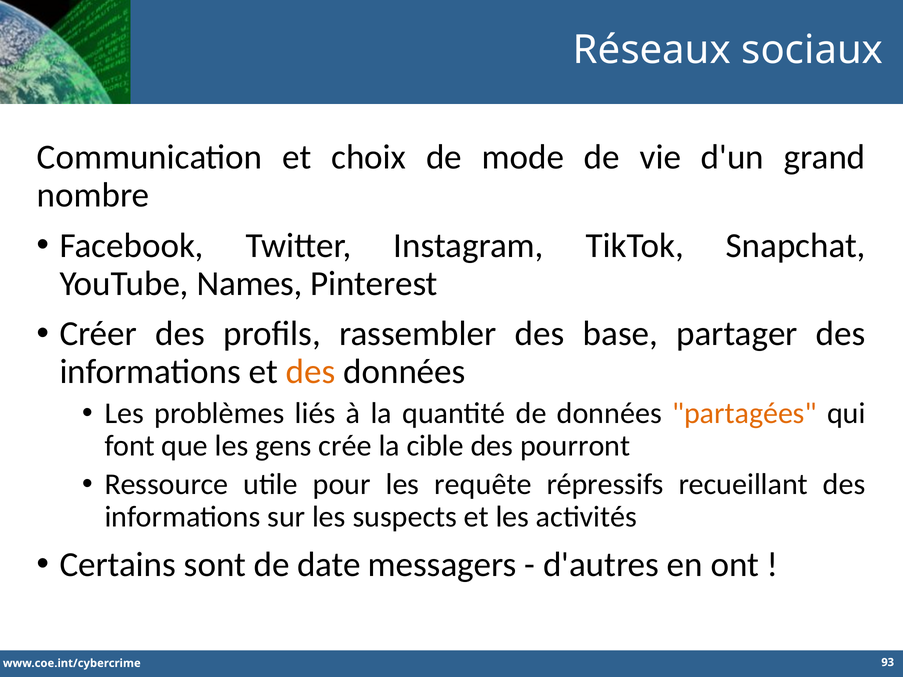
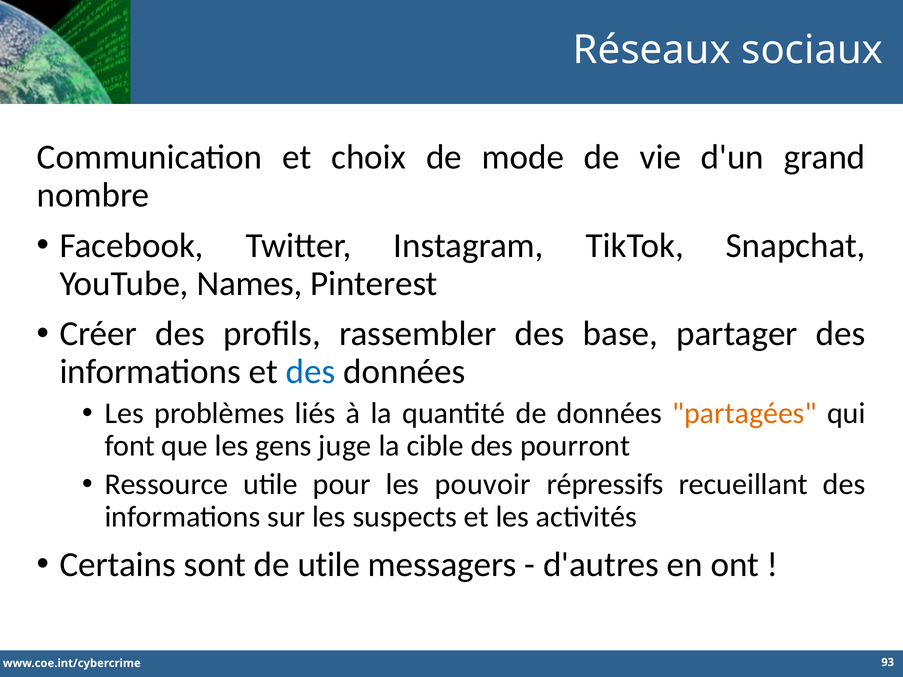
des at (311, 372) colour: orange -> blue
crée: crée -> juge
requête: requête -> pouvoir
de date: date -> utile
